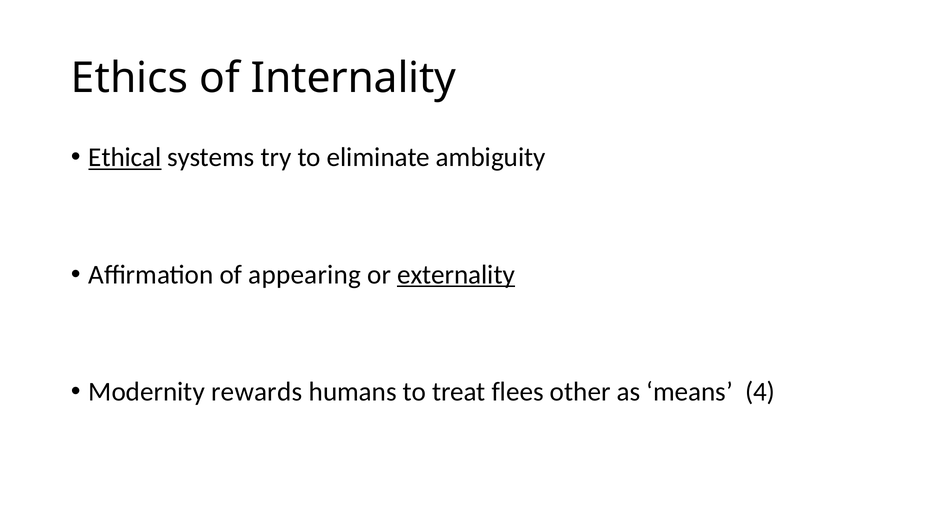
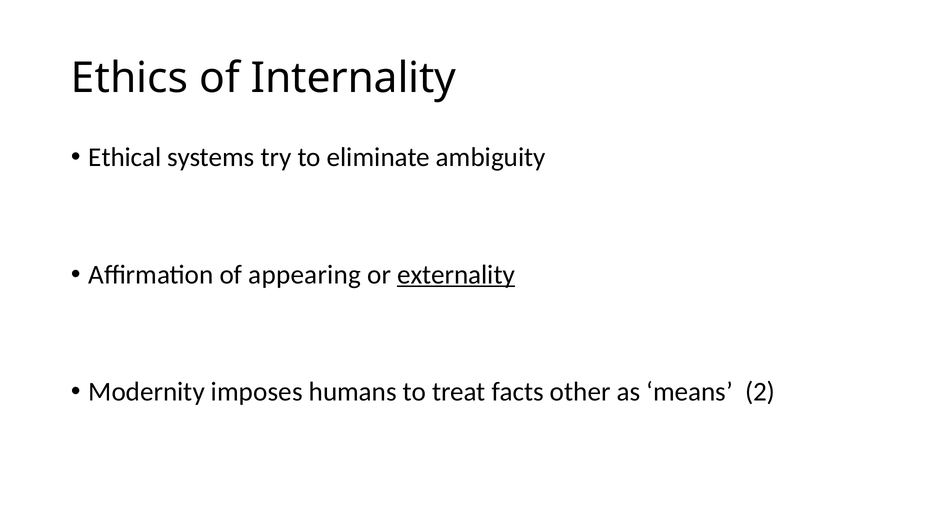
Ethical underline: present -> none
rewards: rewards -> imposes
flees: flees -> facts
4: 4 -> 2
